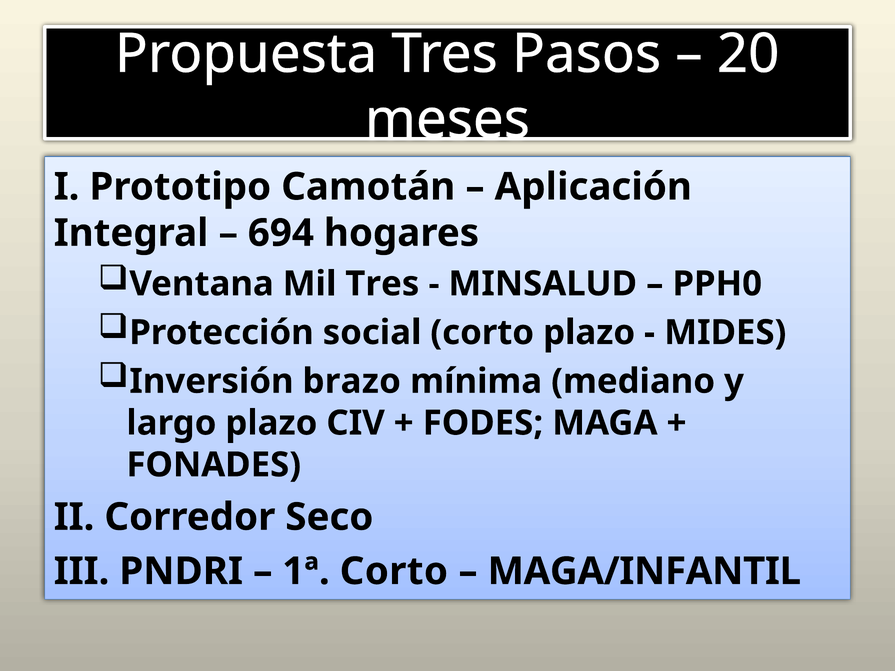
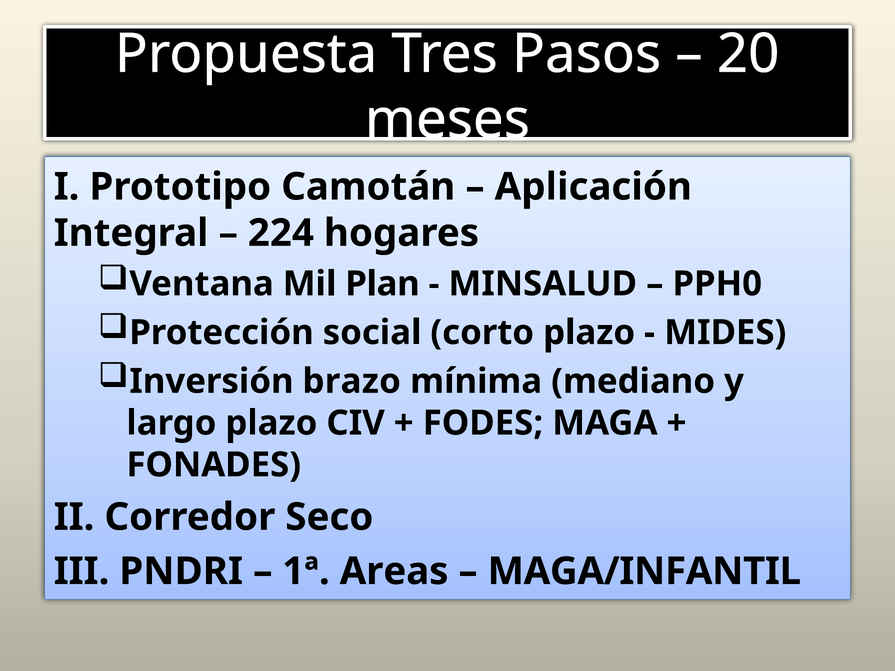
694: 694 -> 224
Mil Tres: Tres -> Plan
1ª Corto: Corto -> Areas
